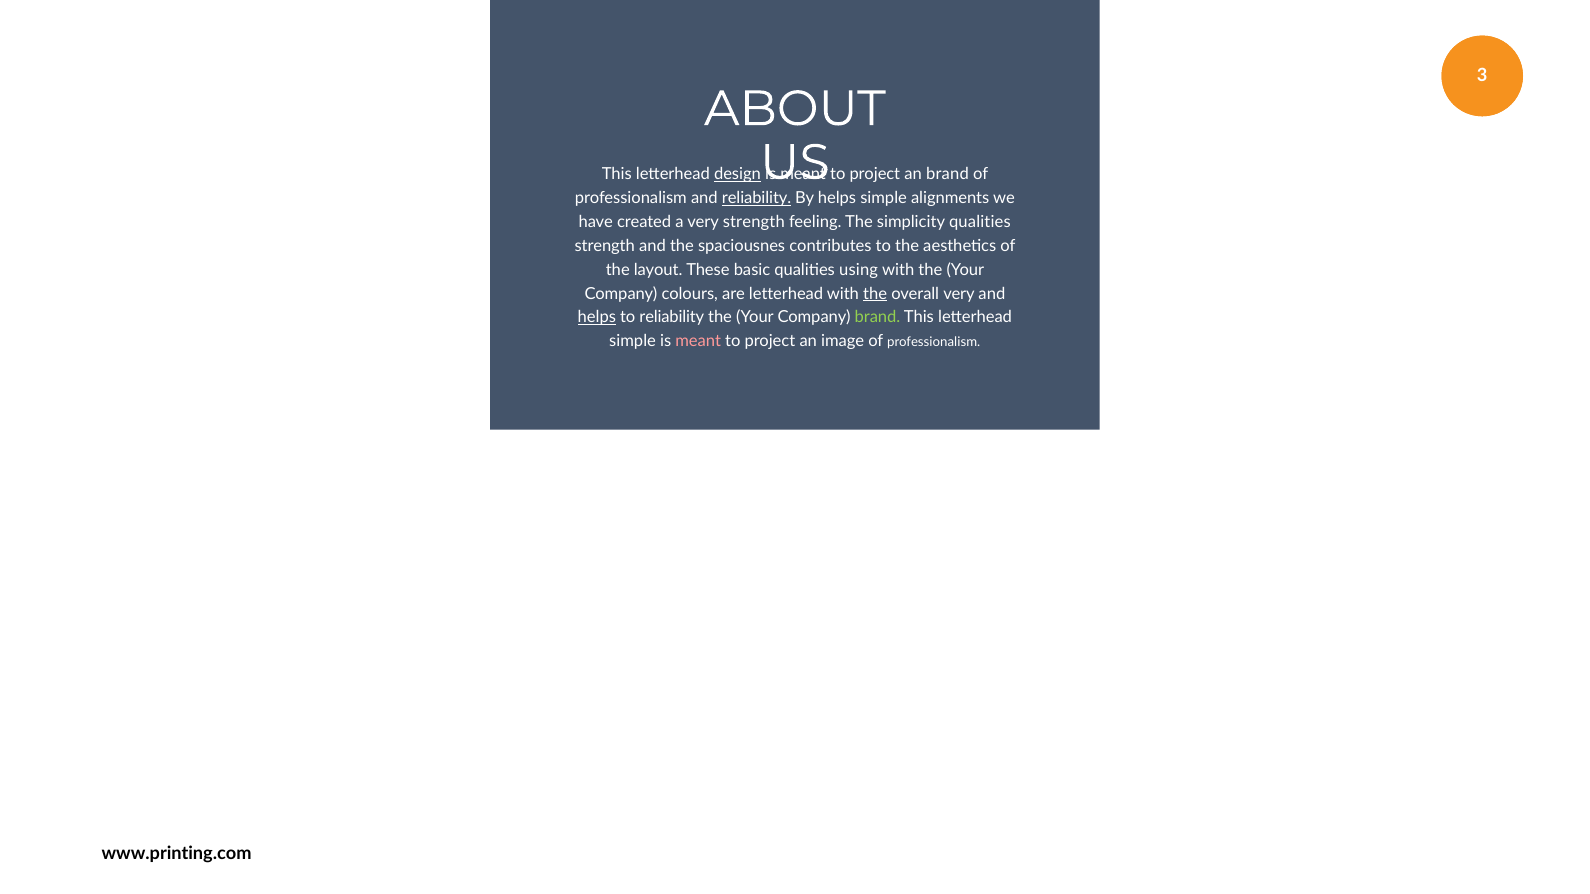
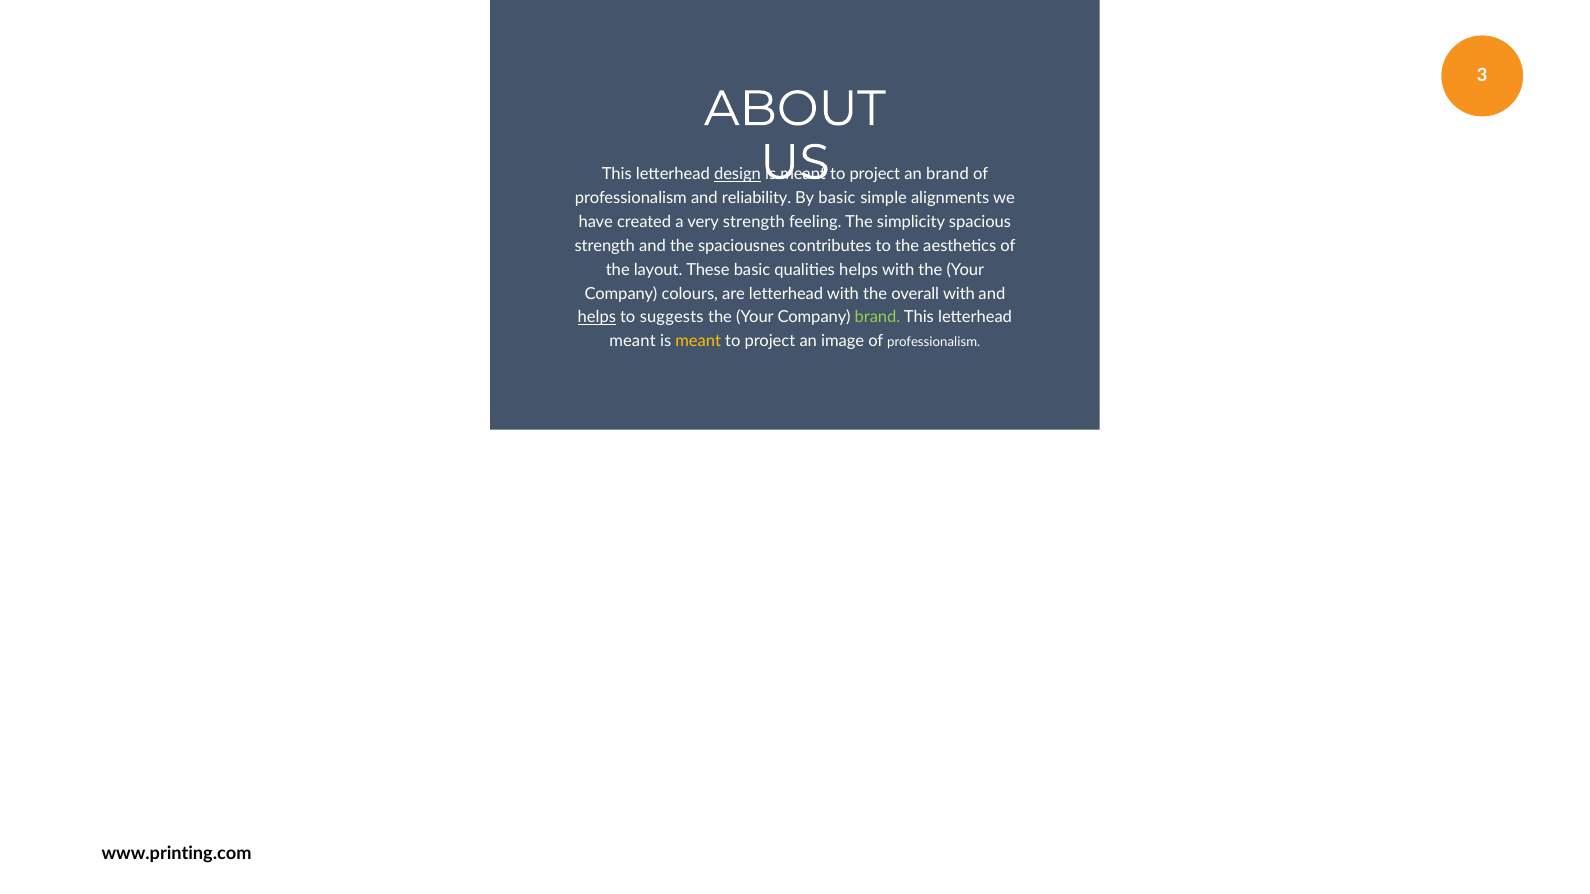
reliability at (757, 198) underline: present -> none
helps at (837, 198): helps -> basic
simplicity qualities: qualities -> spacious
qualities using: using -> helps
the at (875, 294) underline: present -> none
overall very: very -> with
to reliability: reliability -> suggests
simple at (633, 341): simple -> meant
meant at (698, 341) colour: pink -> yellow
